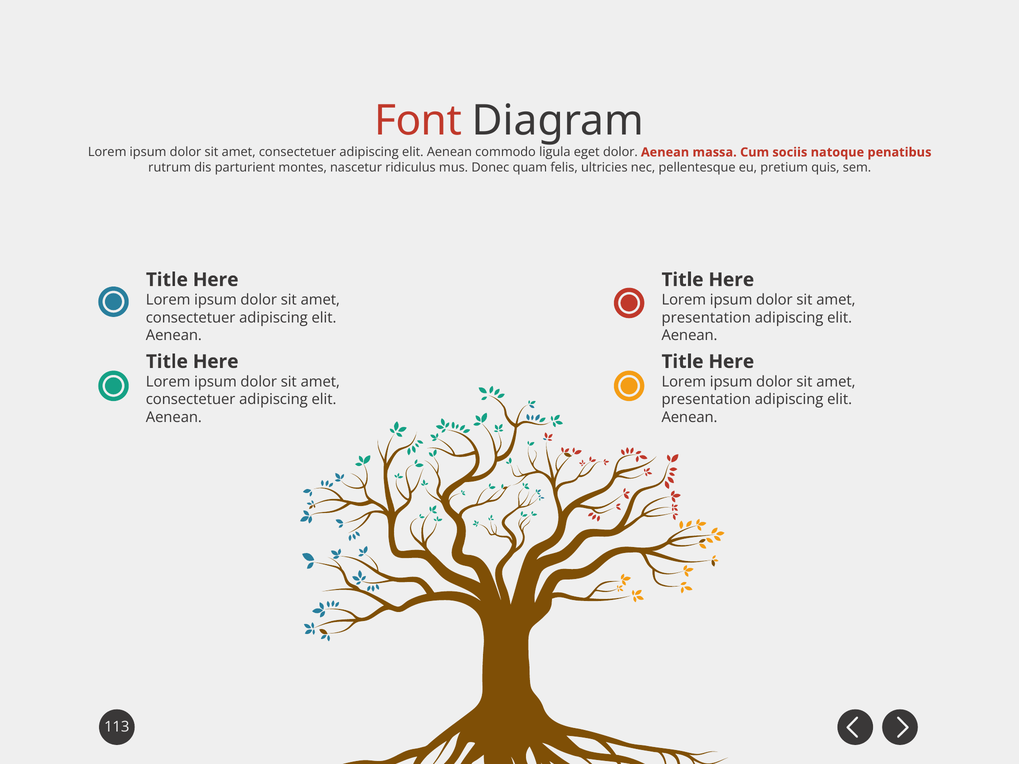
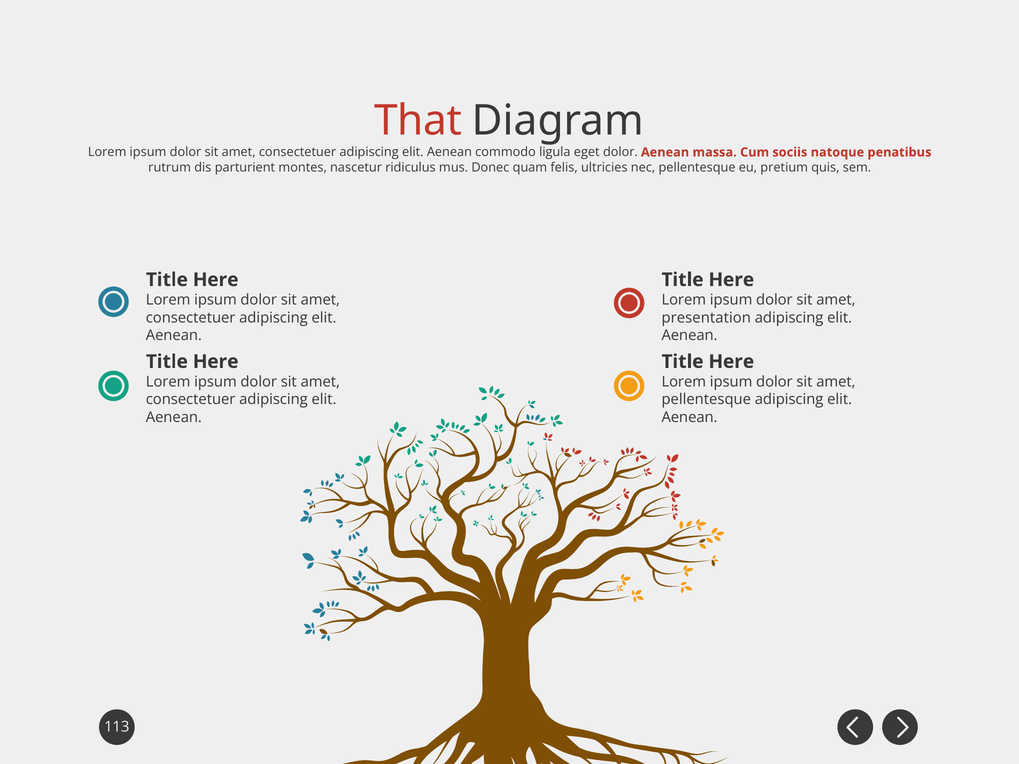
Font: Font -> That
presentation at (706, 400): presentation -> pellentesque
